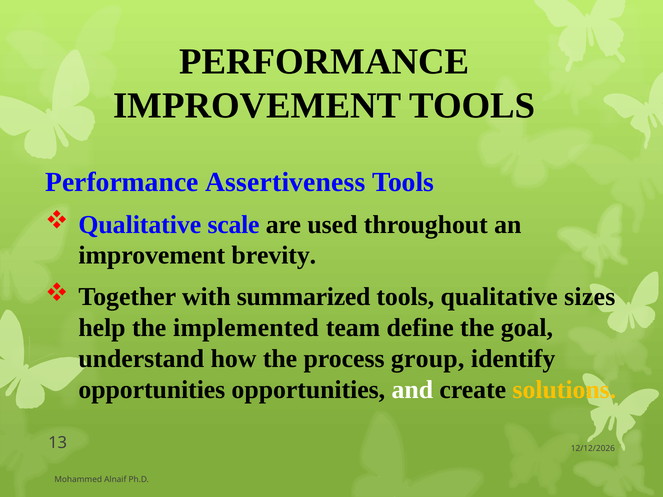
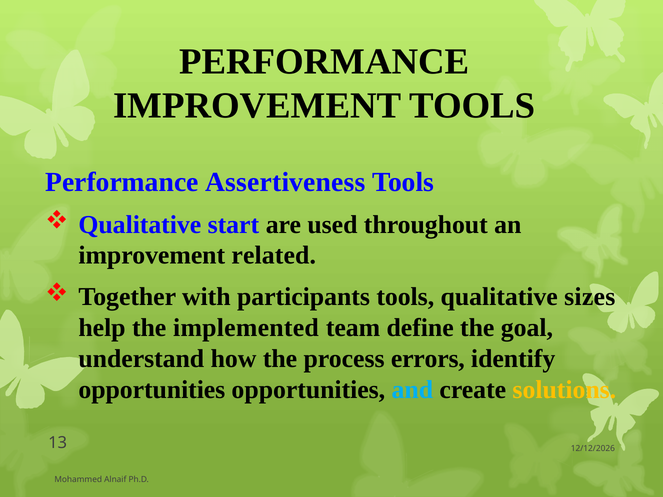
scale: scale -> start
brevity: brevity -> related
summarized: summarized -> participants
group: group -> errors
and colour: white -> light blue
